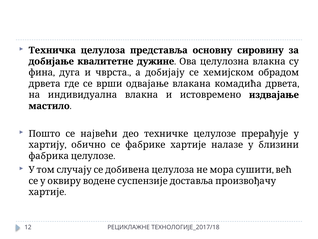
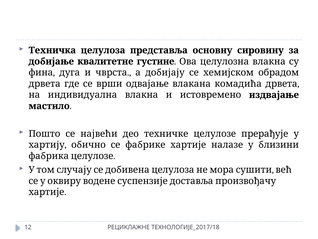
дужине: дужине -> густине
